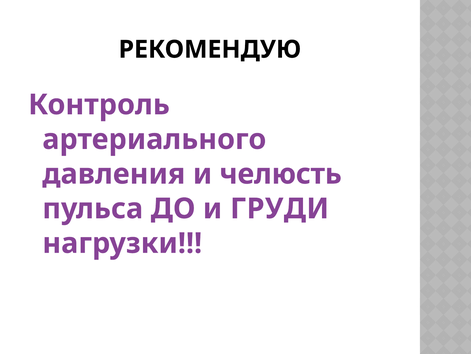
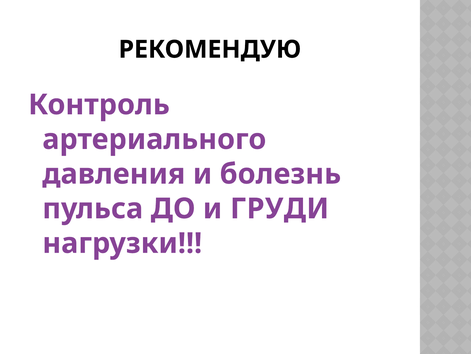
челюсть: челюсть -> болезнь
